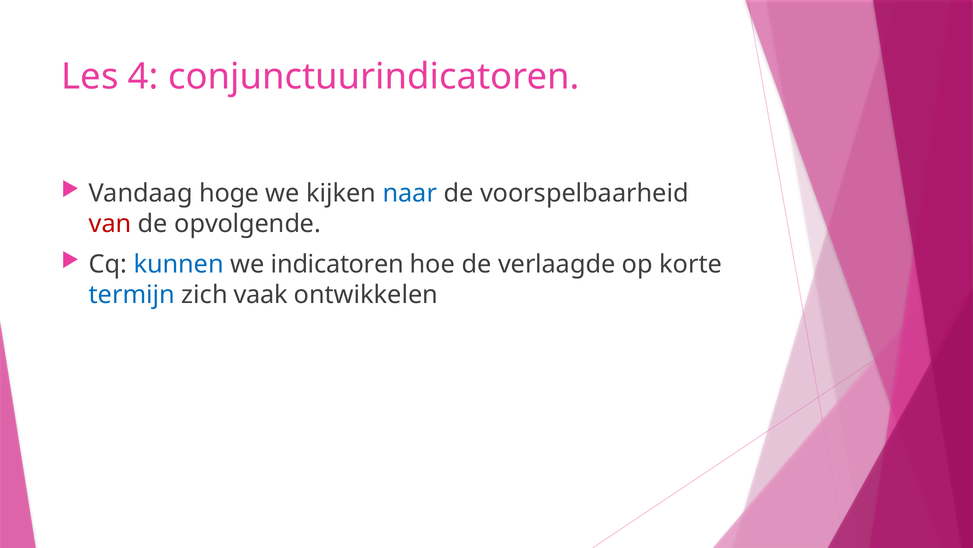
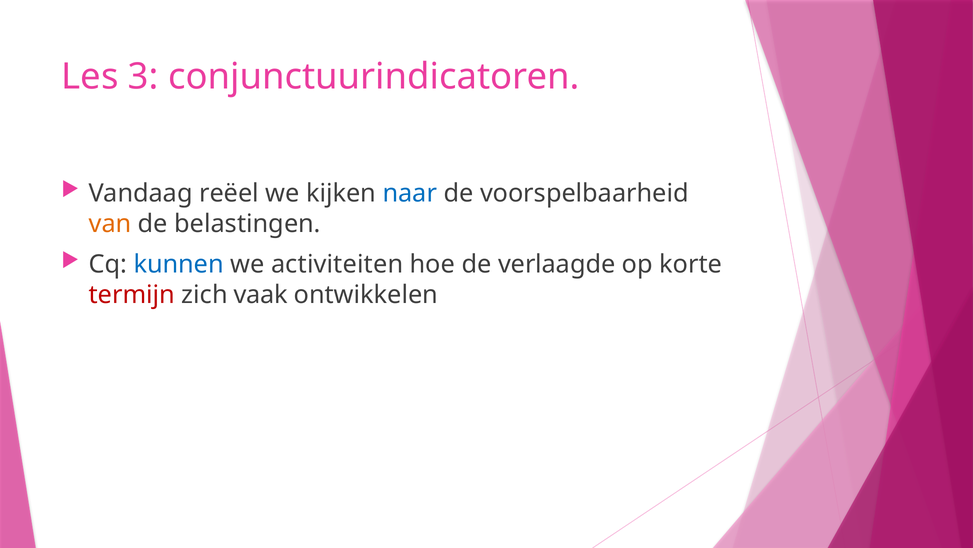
4: 4 -> 3
hoge: hoge -> reëel
van colour: red -> orange
opvolgende: opvolgende -> belastingen
indicatoren: indicatoren -> activiteiten
termijn colour: blue -> red
